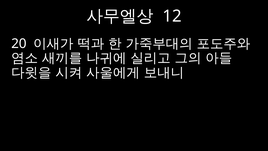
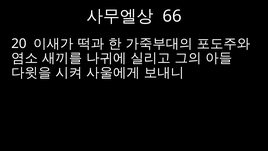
12: 12 -> 66
